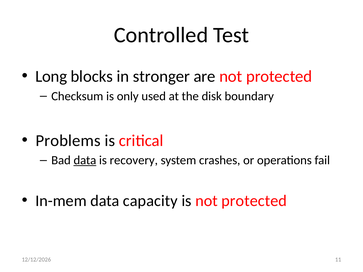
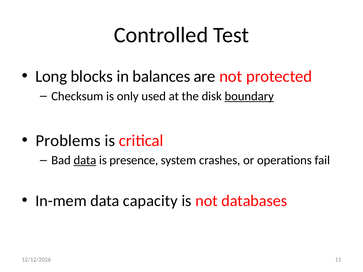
stronger: stronger -> balances
boundary underline: none -> present
recovery: recovery -> presence
is not protected: protected -> databases
